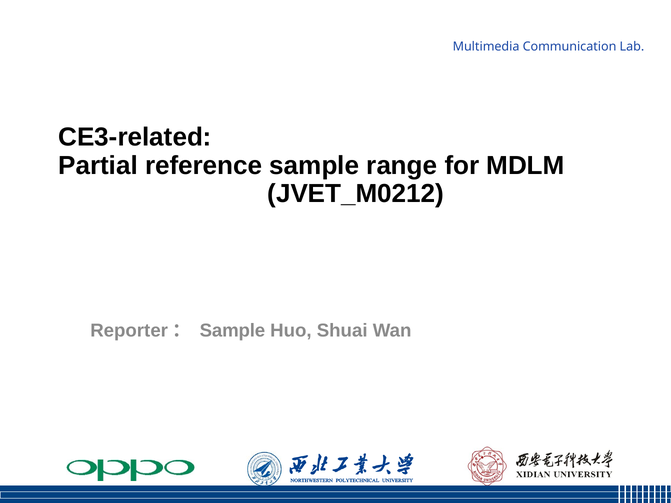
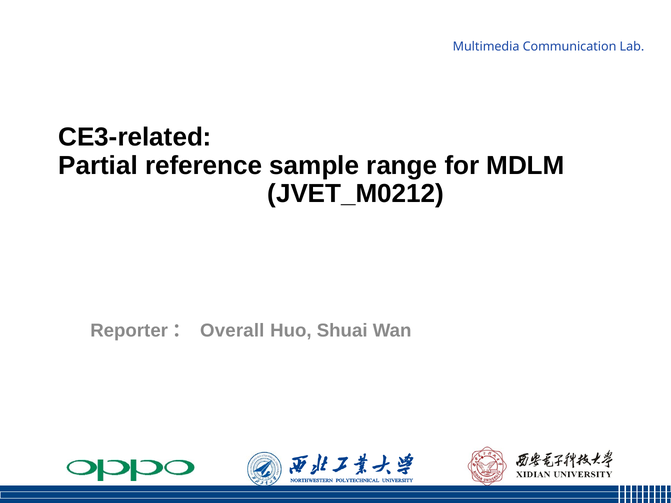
Reporter： Sample: Sample -> Overall
